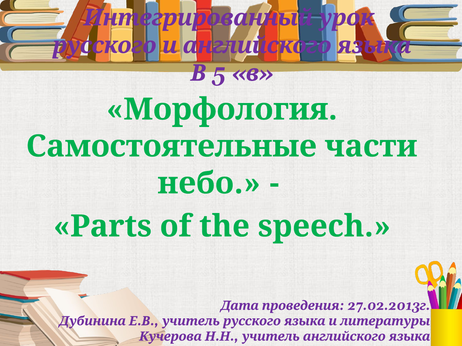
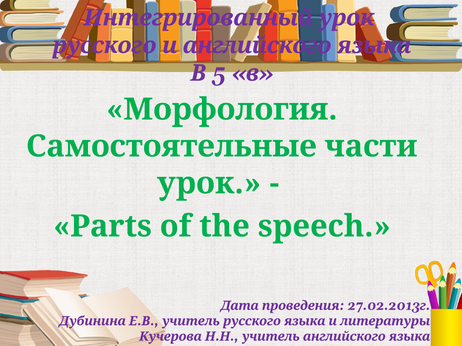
небо at (209, 183): небо -> урок
